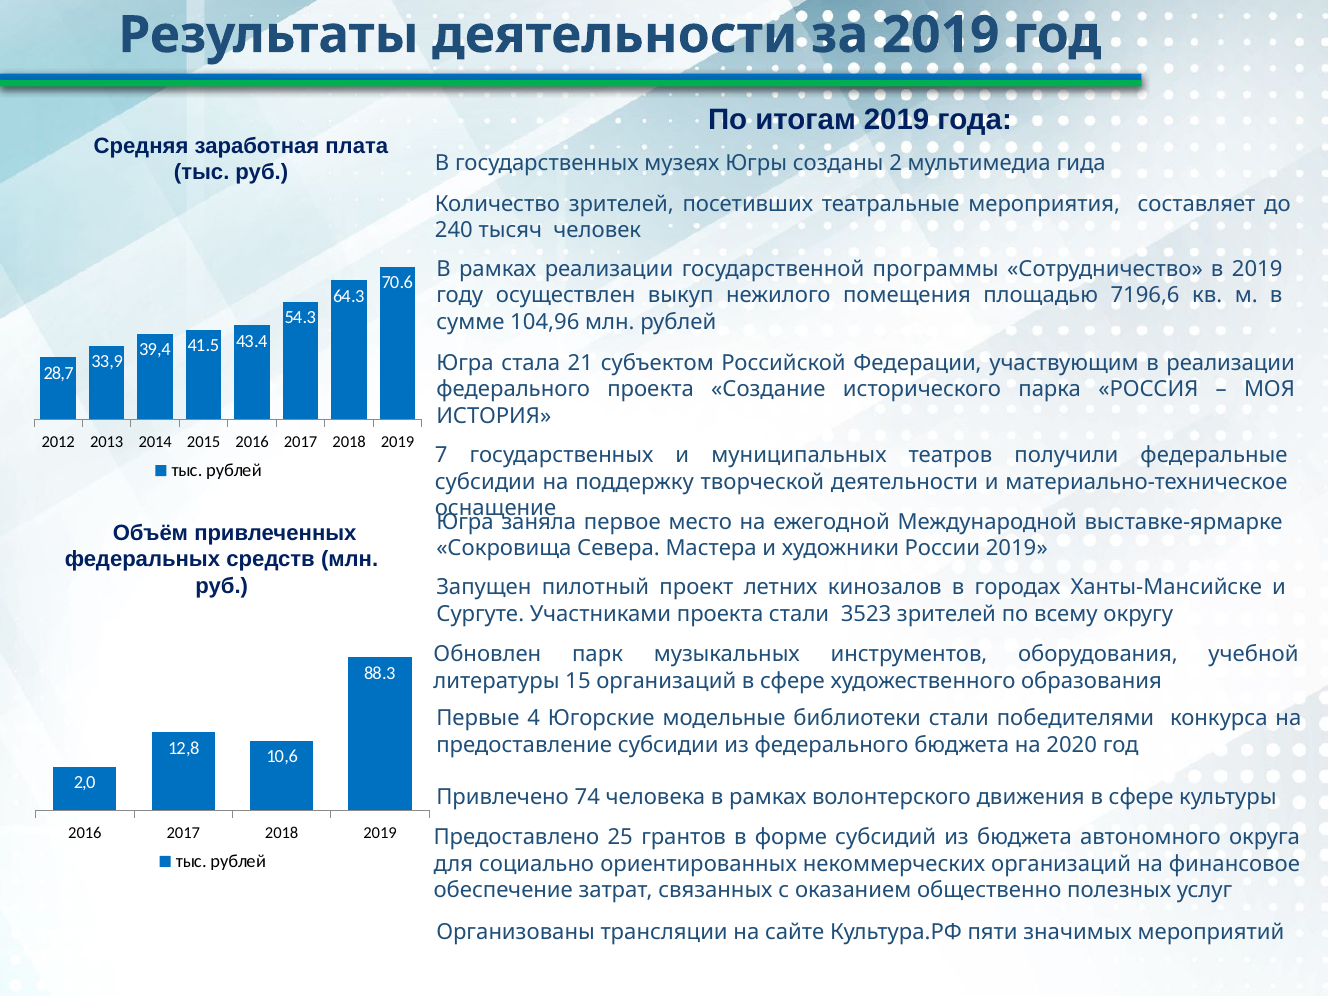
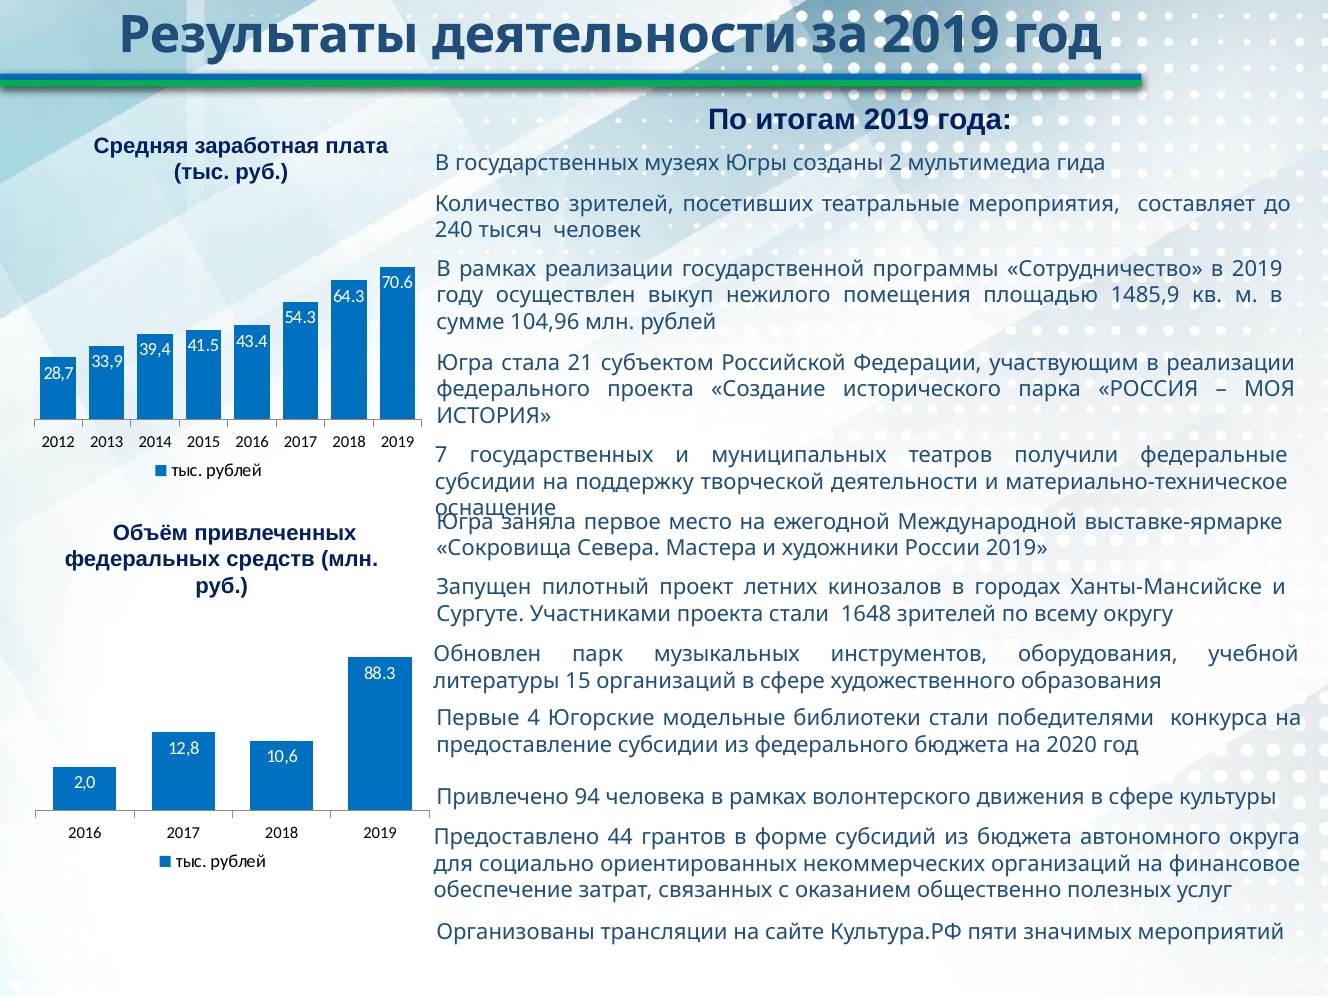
7196,6: 7196,6 -> 1485,9
3523: 3523 -> 1648
74: 74 -> 94
25: 25 -> 44
